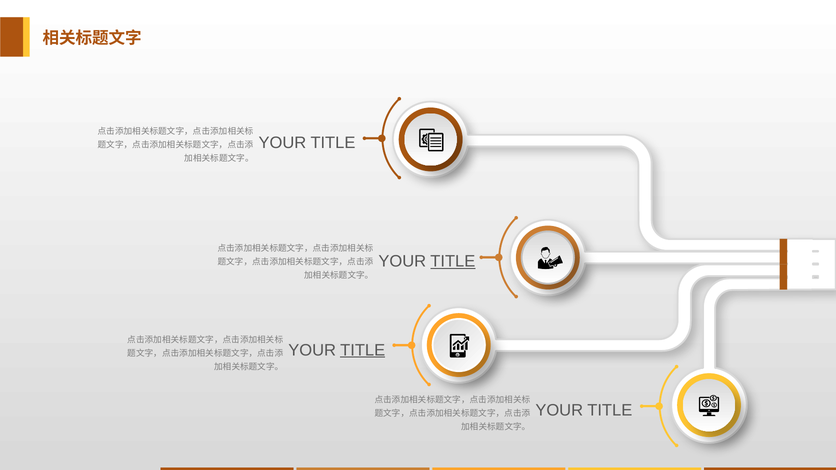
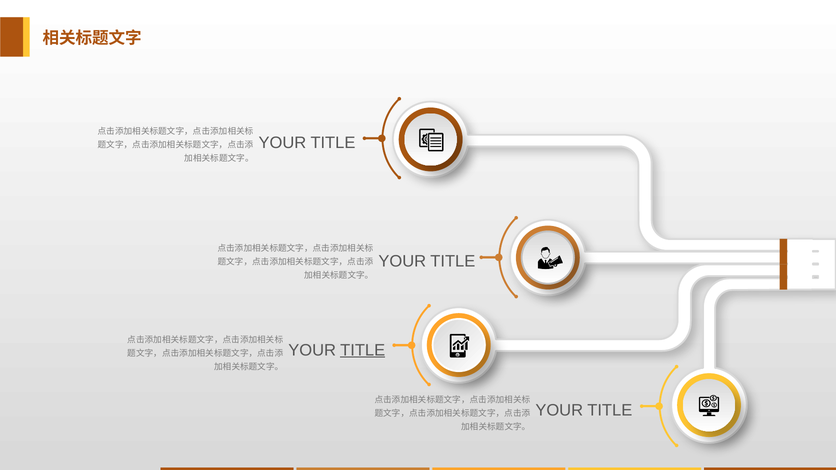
TITLE at (453, 262) underline: present -> none
